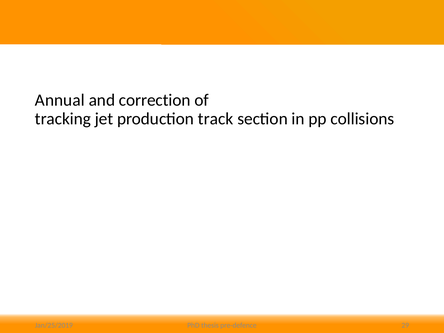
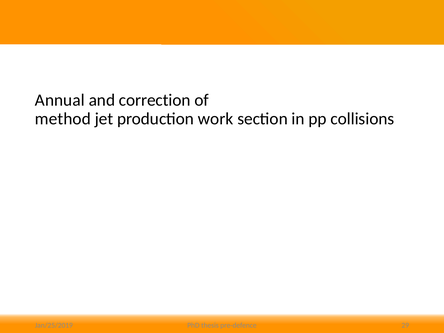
tracking: tracking -> method
track: track -> work
